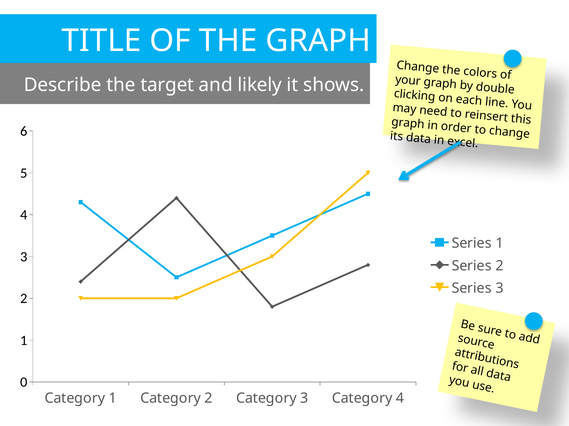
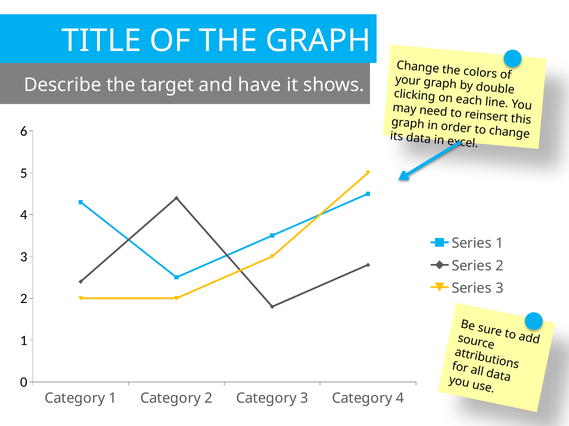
likely: likely -> have
